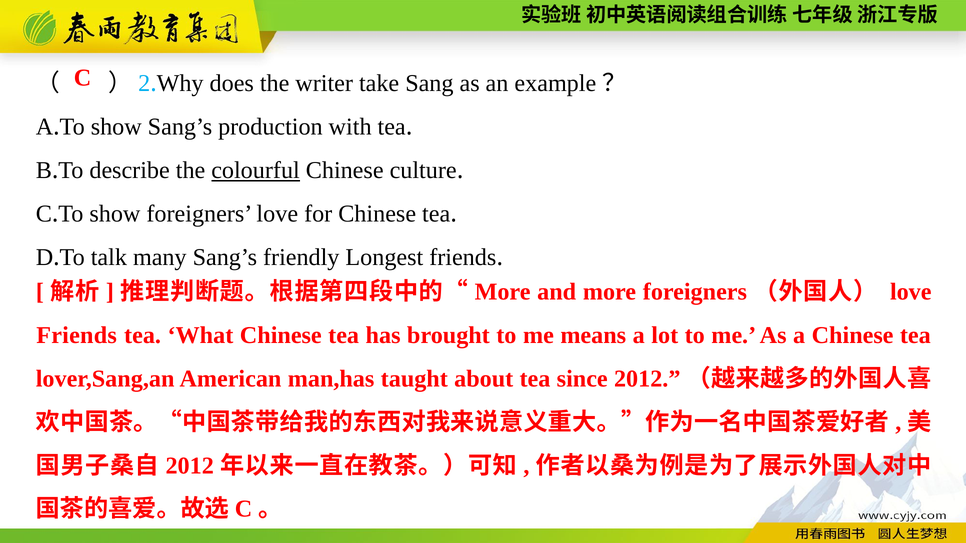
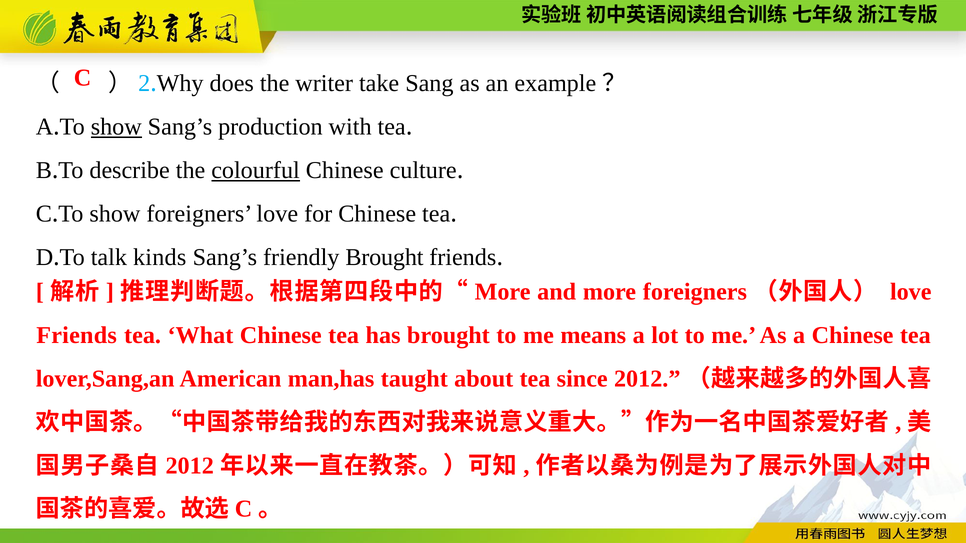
show at (116, 127) underline: none -> present
many: many -> kinds
friendly Longest: Longest -> Brought
